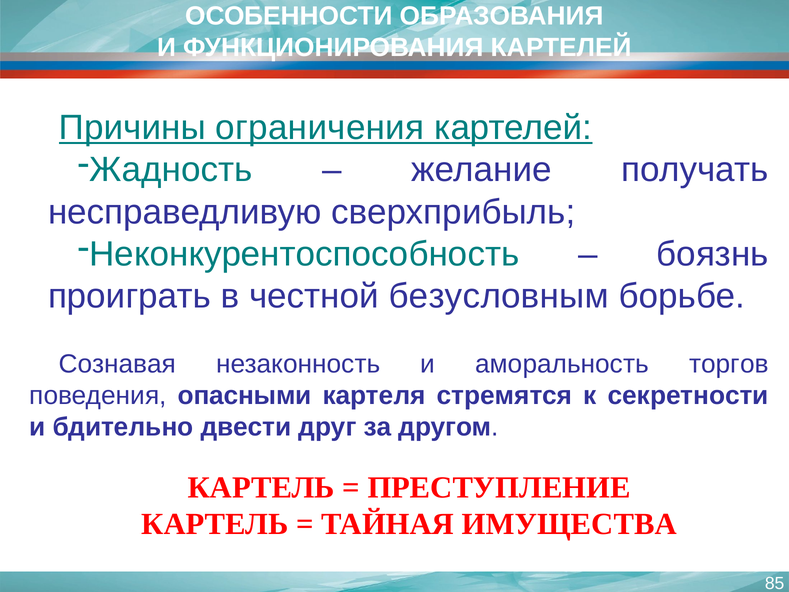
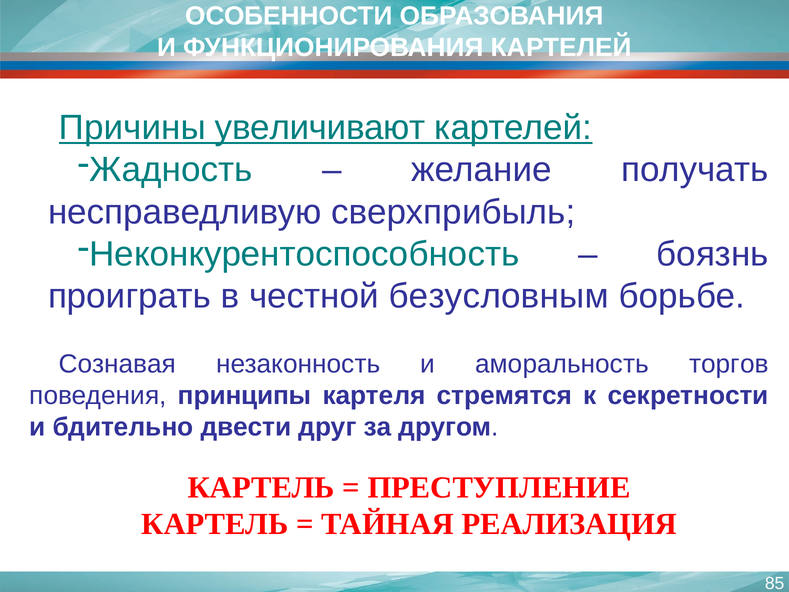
ограничения: ограничения -> увеличивают
опасными: опасными -> принципы
ИМУЩЕСТВА: ИМУЩЕСТВА -> РЕАЛИЗАЦИЯ
